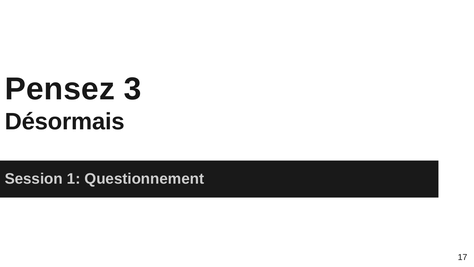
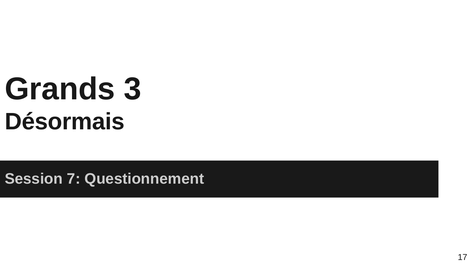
Pensez: Pensez -> Grands
1: 1 -> 7
